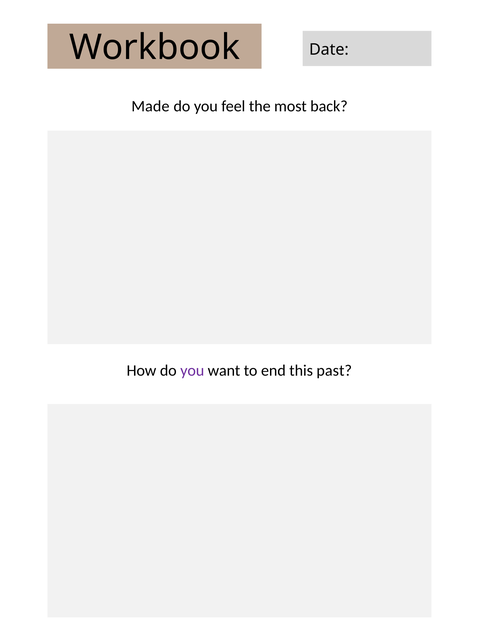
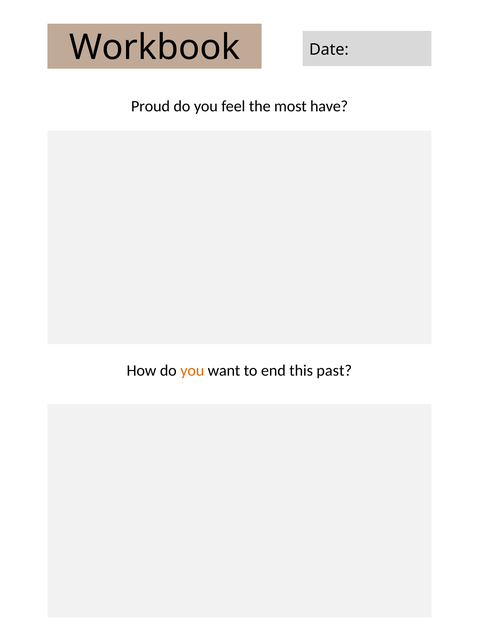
Made: Made -> Proud
back: back -> have
you at (192, 371) colour: purple -> orange
